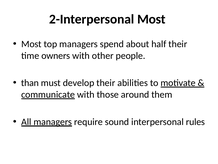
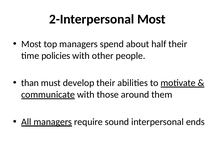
owners: owners -> policies
rules: rules -> ends
